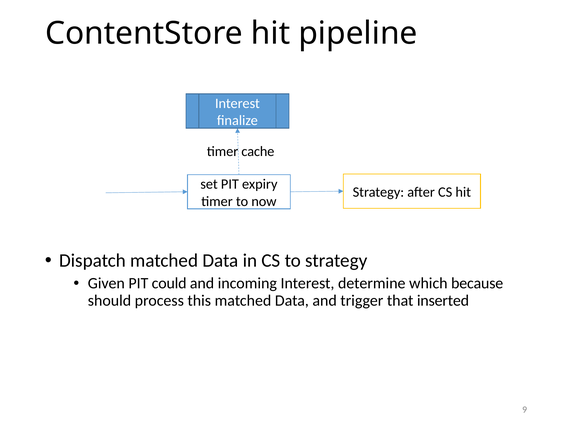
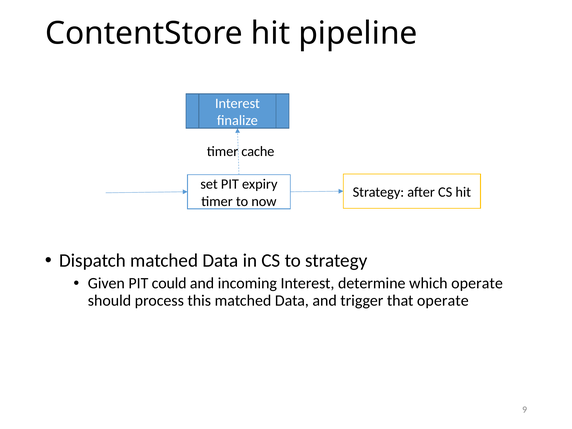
which because: because -> operate
that inserted: inserted -> operate
